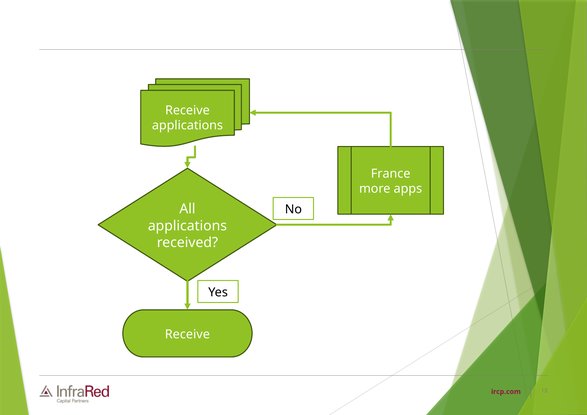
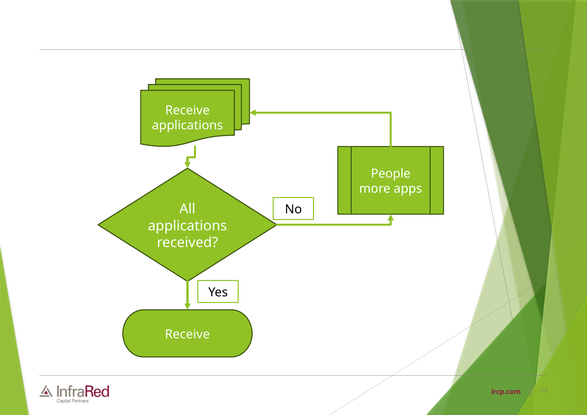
France: France -> People
